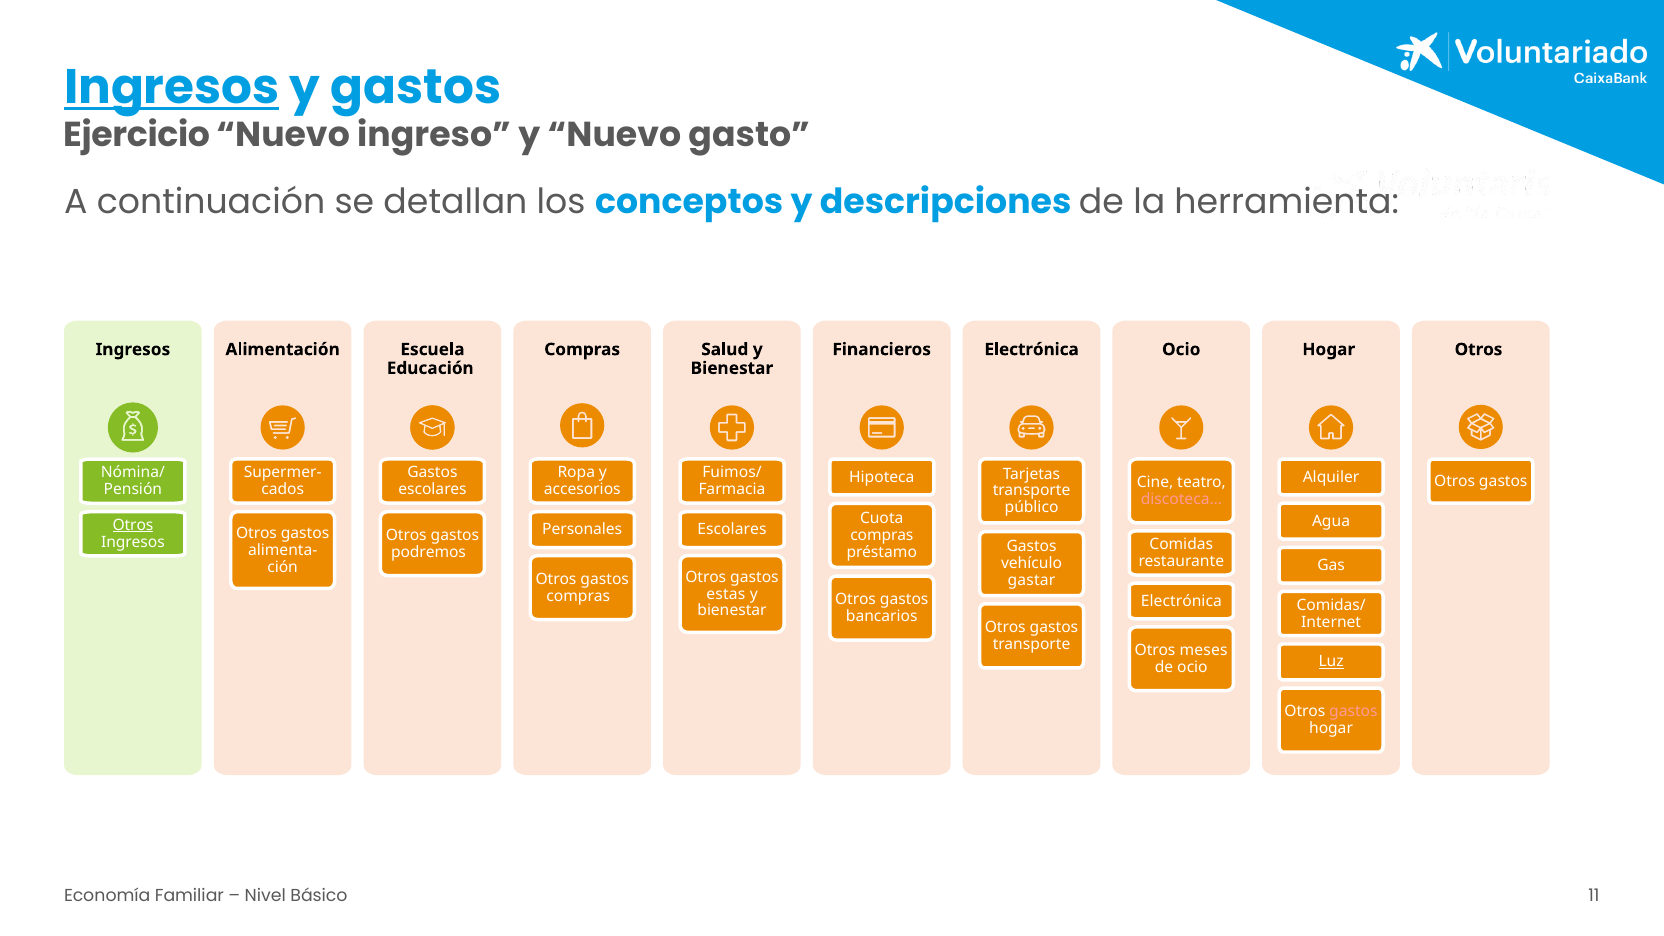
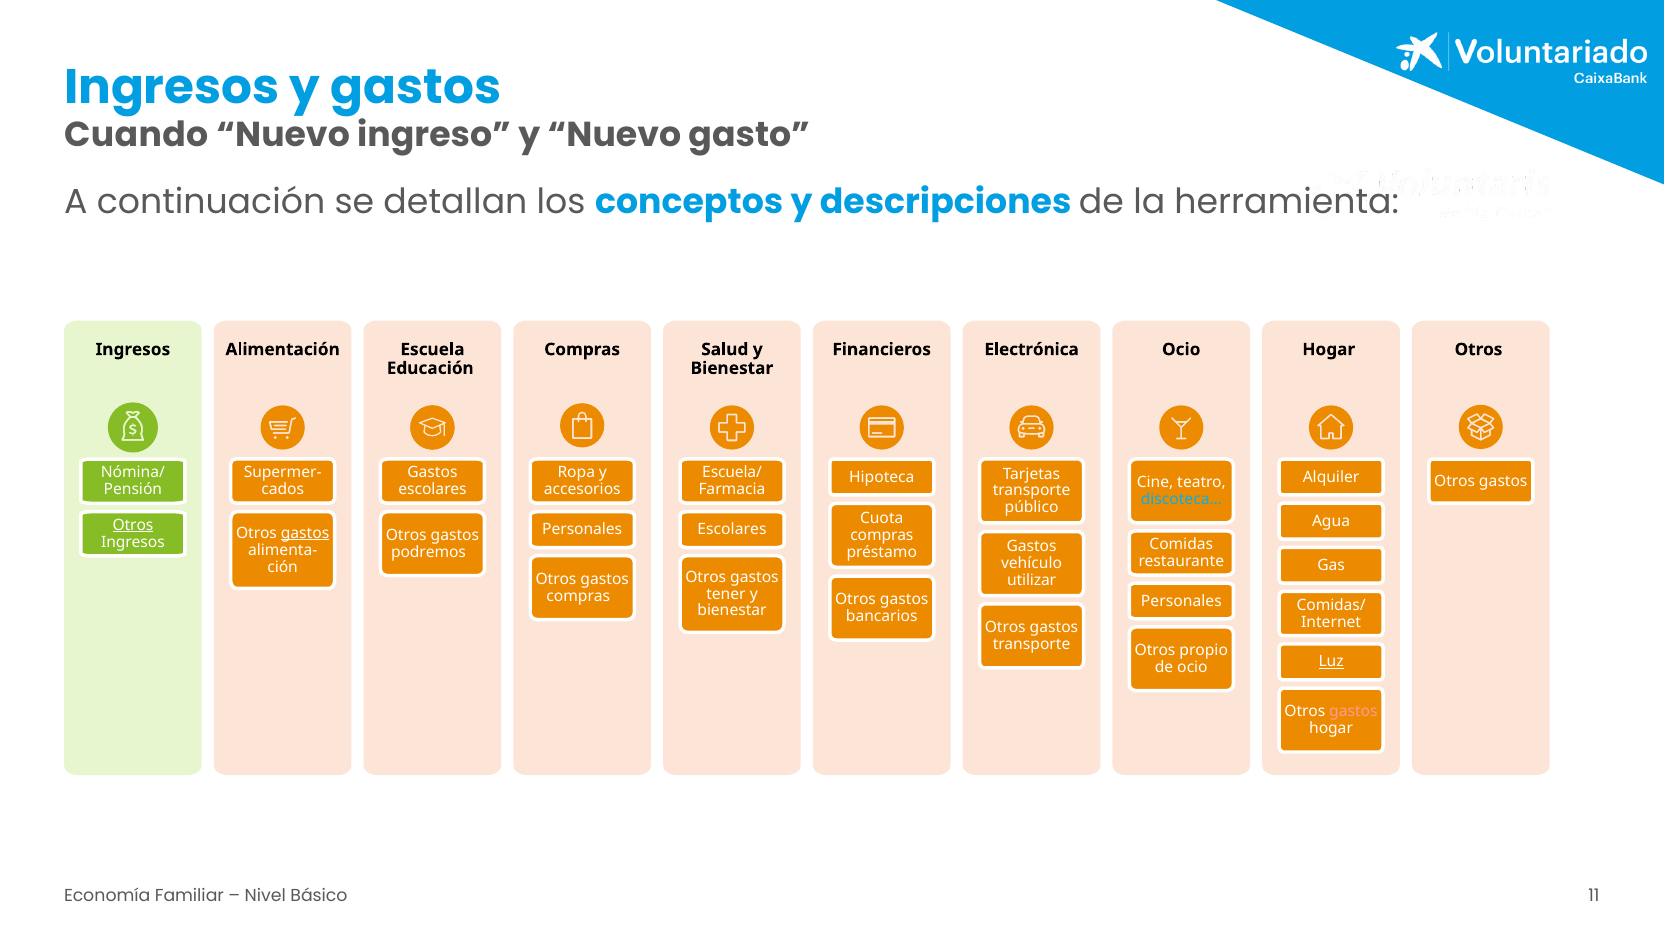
Ingresos at (172, 87) underline: present -> none
Ejercicio: Ejercicio -> Cuando
Fuimos/: Fuimos/ -> Escuela/
discoteca… colour: pink -> light blue
gastos at (305, 533) underline: none -> present
gastar: gastar -> utilizar
estas: estas -> tener
Electrónica at (1181, 601): Electrónica -> Personales
meses: meses -> propio
